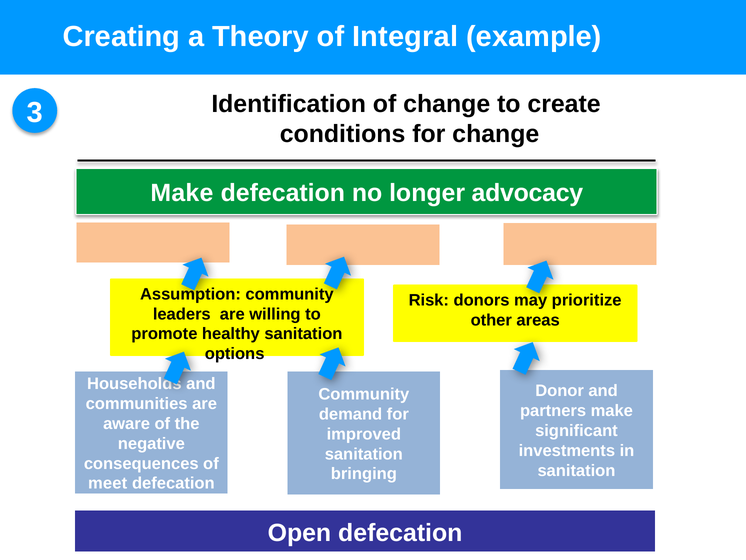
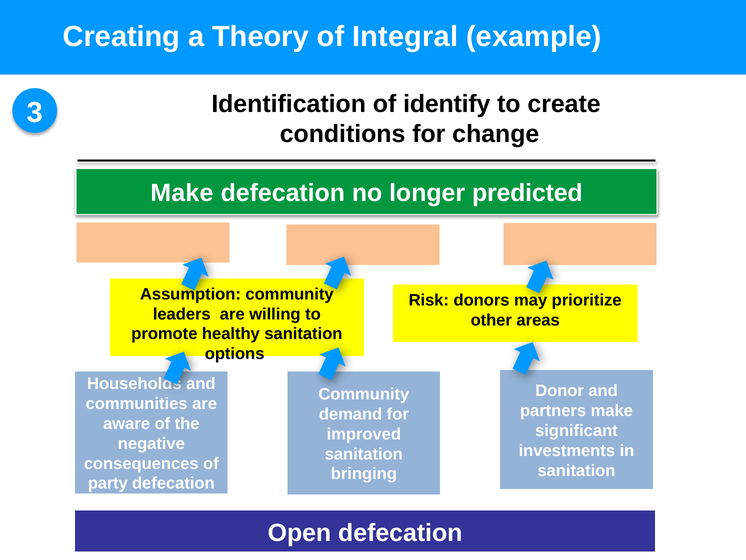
of change: change -> identify
advocacy: advocacy -> predicted
meet: meet -> party
